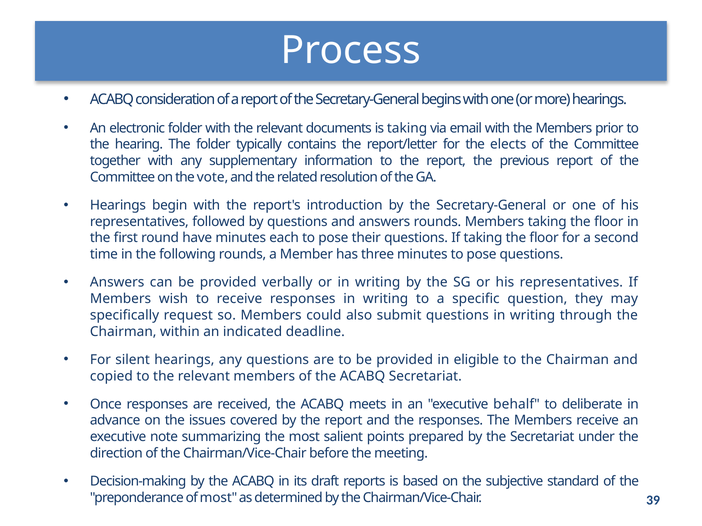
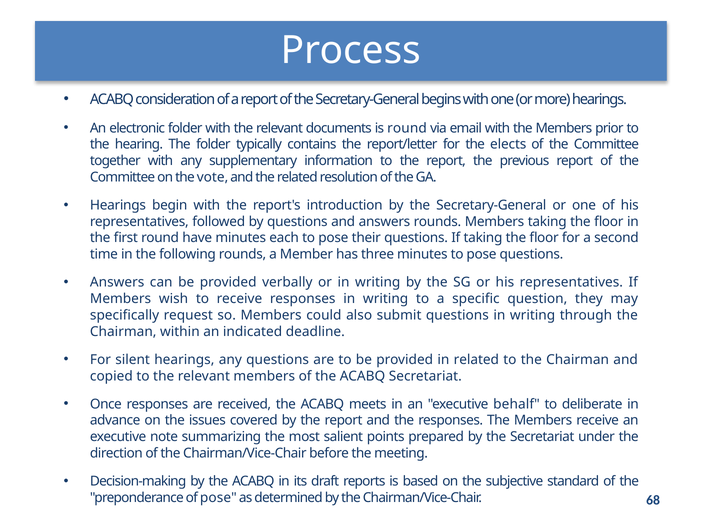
is taking: taking -> round
in eligible: eligible -> related
of most: most -> pose
39: 39 -> 68
